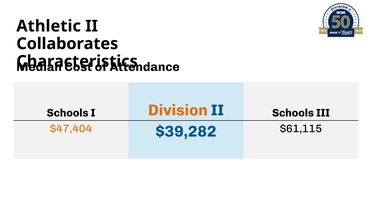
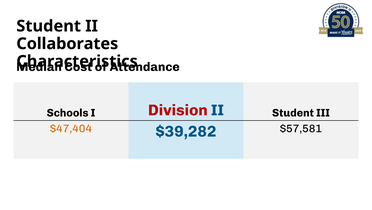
Athletic at (49, 26): Athletic -> Student
Division colour: orange -> red
II Schools: Schools -> Student
$61,115: $61,115 -> $57,581
